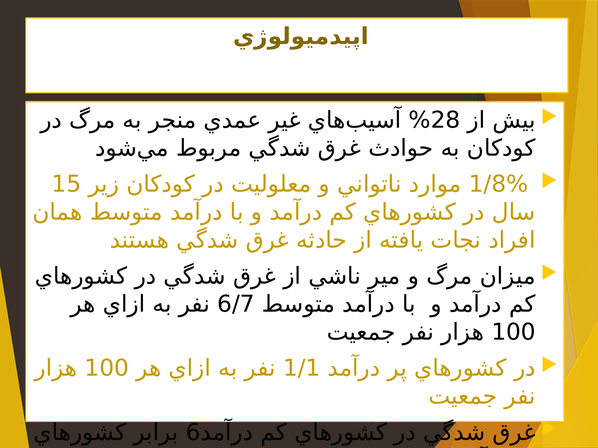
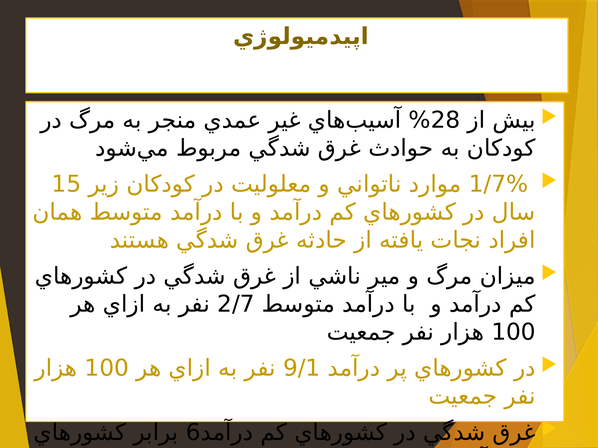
1/8%: 1/8% -> 1/7%
6/7: 6/7 -> 2/7
1/1: 1/1 -> 9/1
